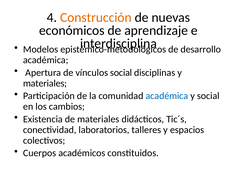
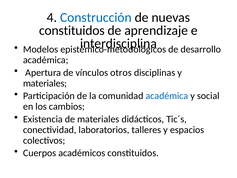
Construcción colour: orange -> blue
económicos at (72, 30): económicos -> constituidos
vínculos social: social -> otros
